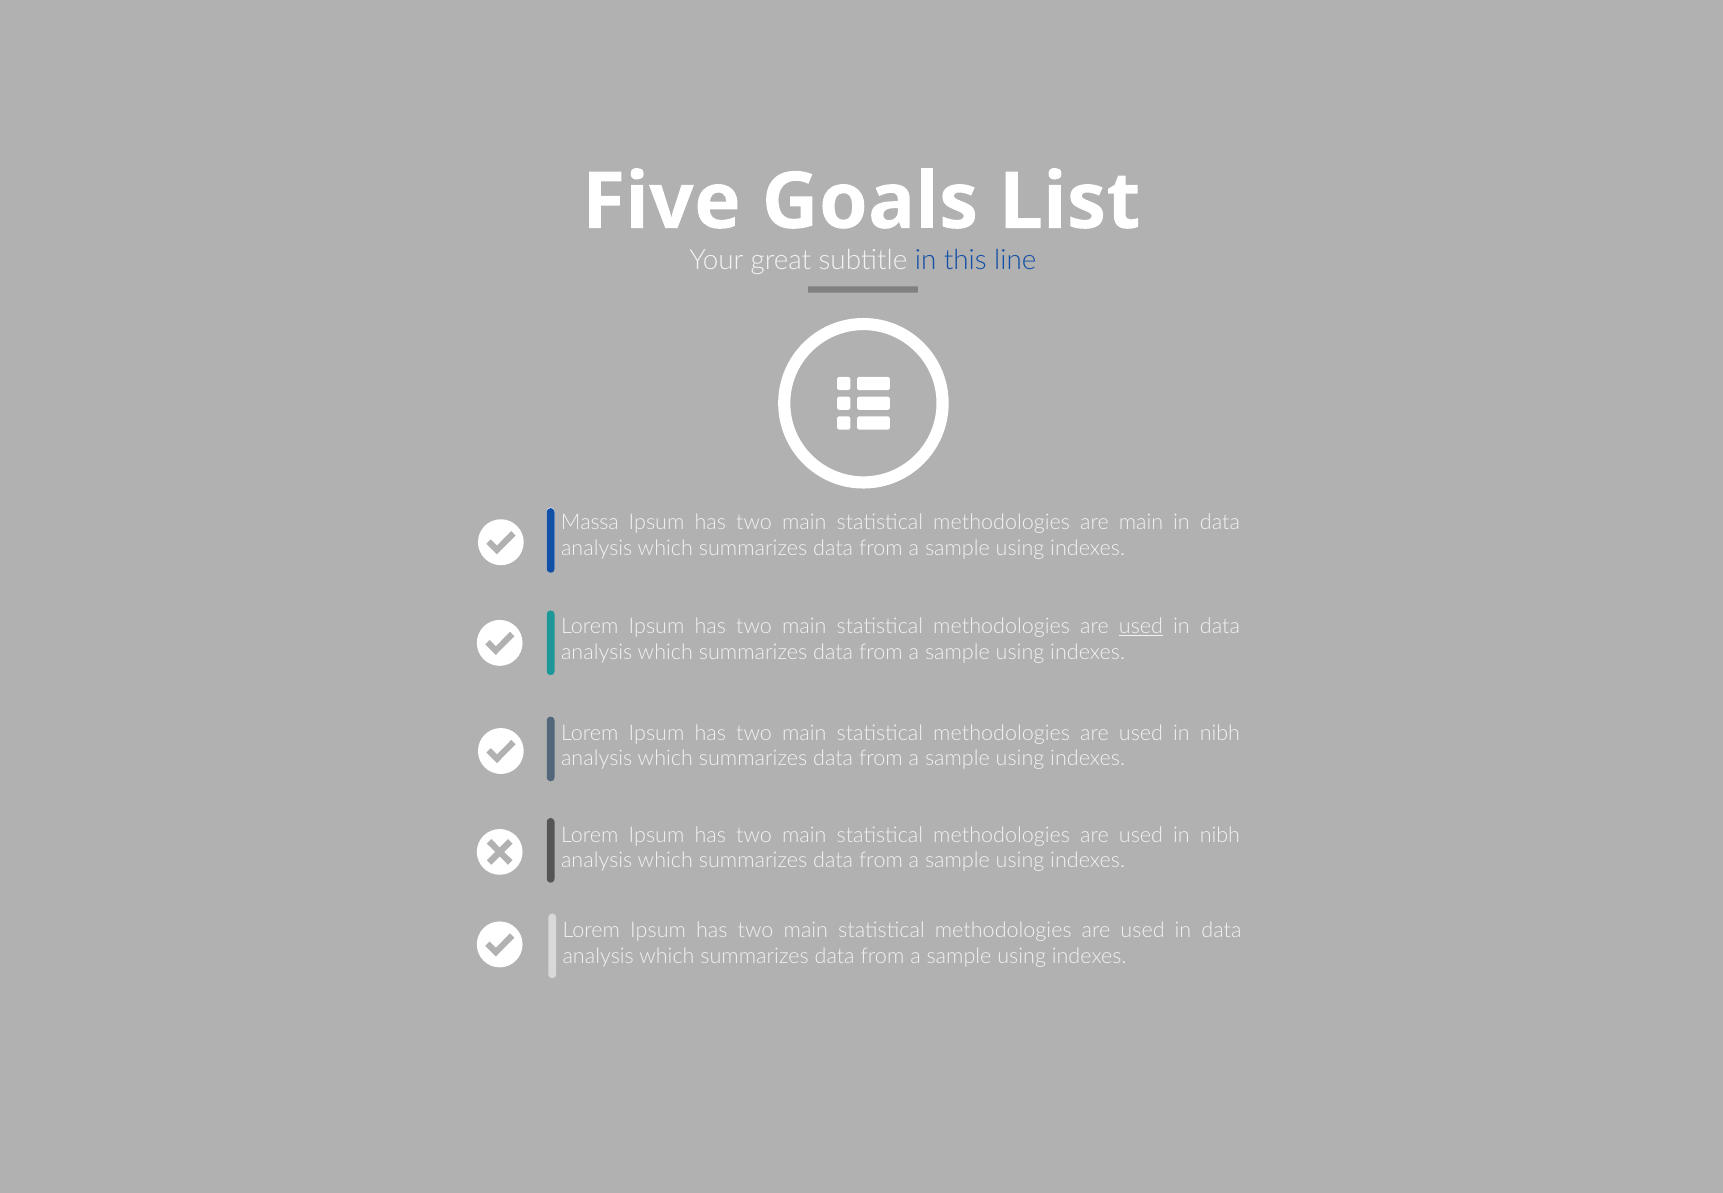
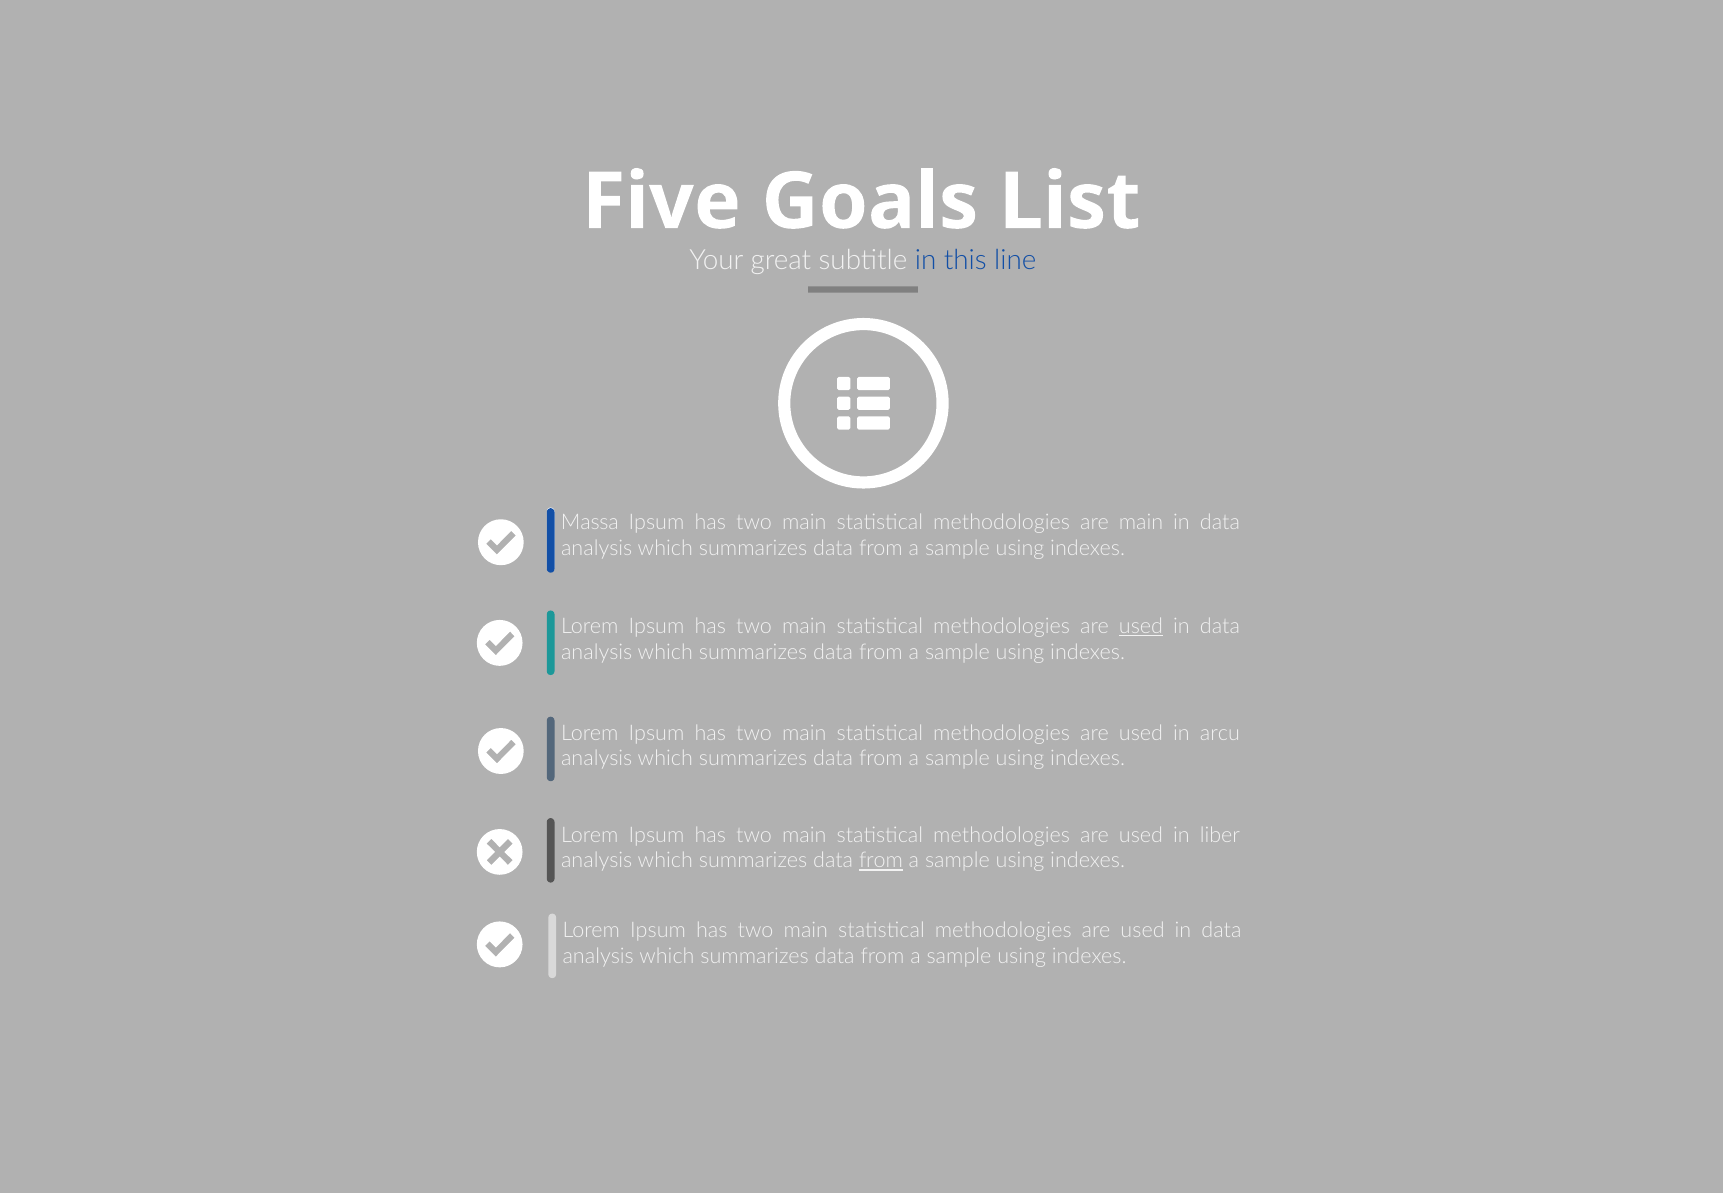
nibh at (1220, 733): nibh -> arcu
nibh at (1220, 835): nibh -> liber
from at (881, 861) underline: none -> present
